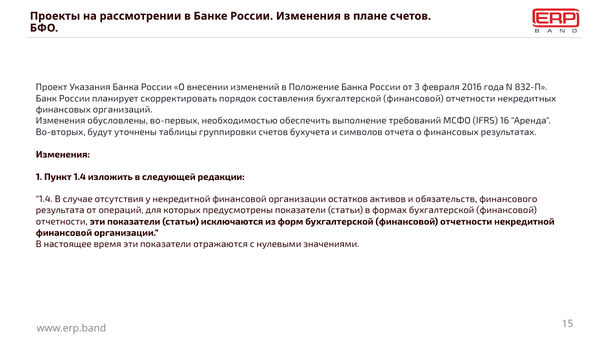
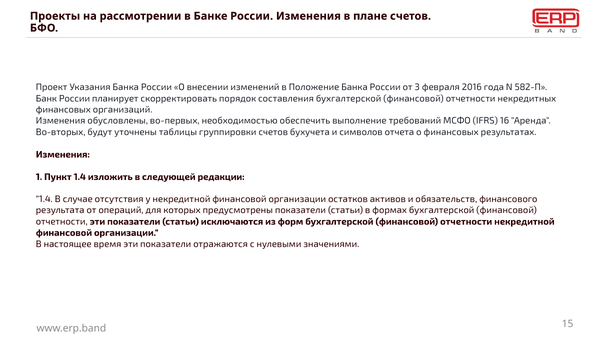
832-П: 832-П -> 582-П
